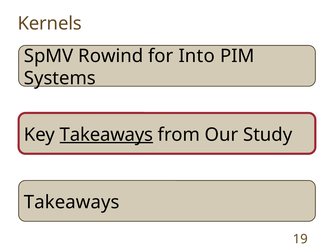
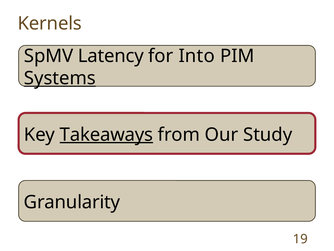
Rowind: Rowind -> Latency
Systems underline: none -> present
Takeaways at (72, 202): Takeaways -> Granularity
